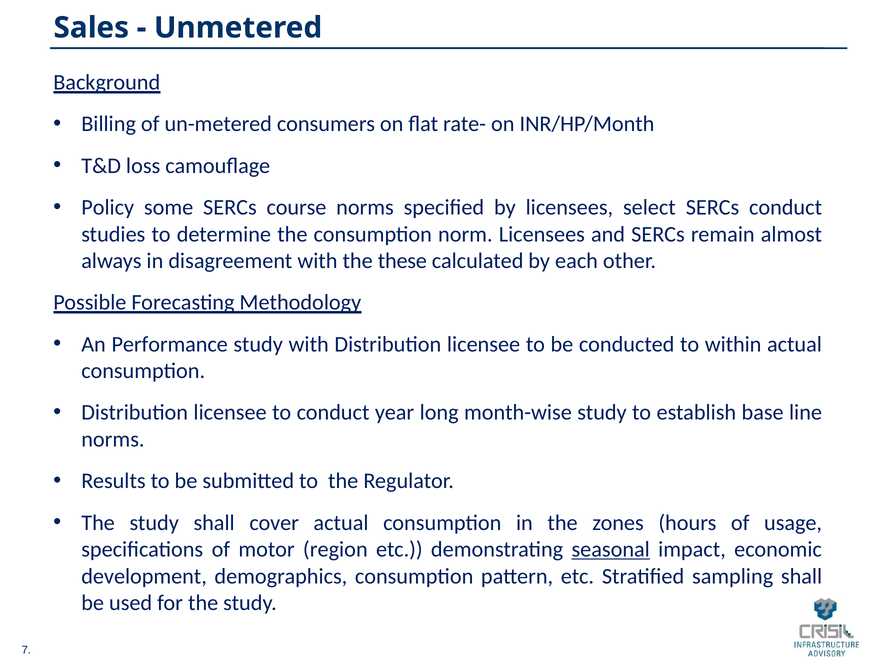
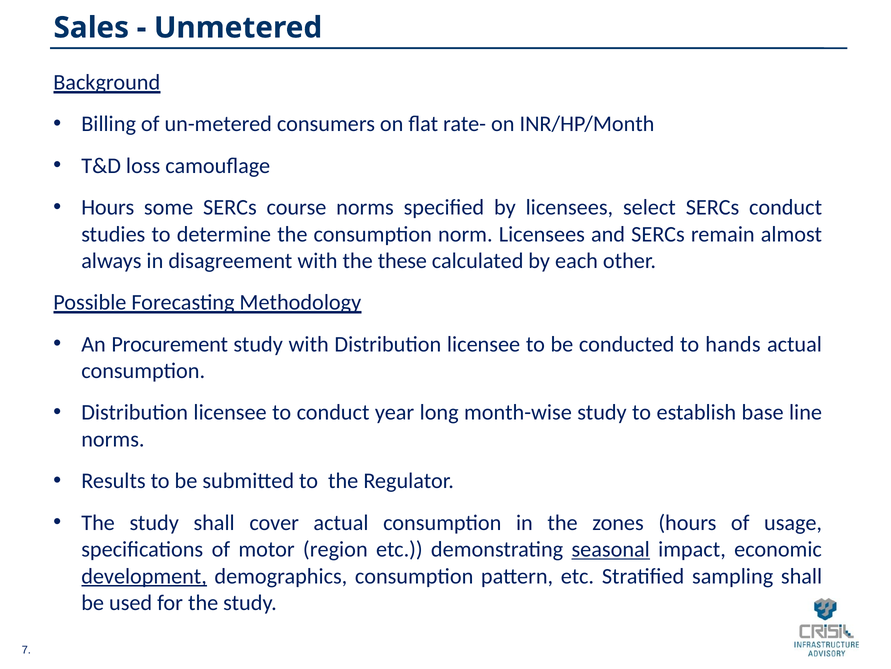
Policy at (108, 207): Policy -> Hours
Performance: Performance -> Procurement
within: within -> hands
development underline: none -> present
